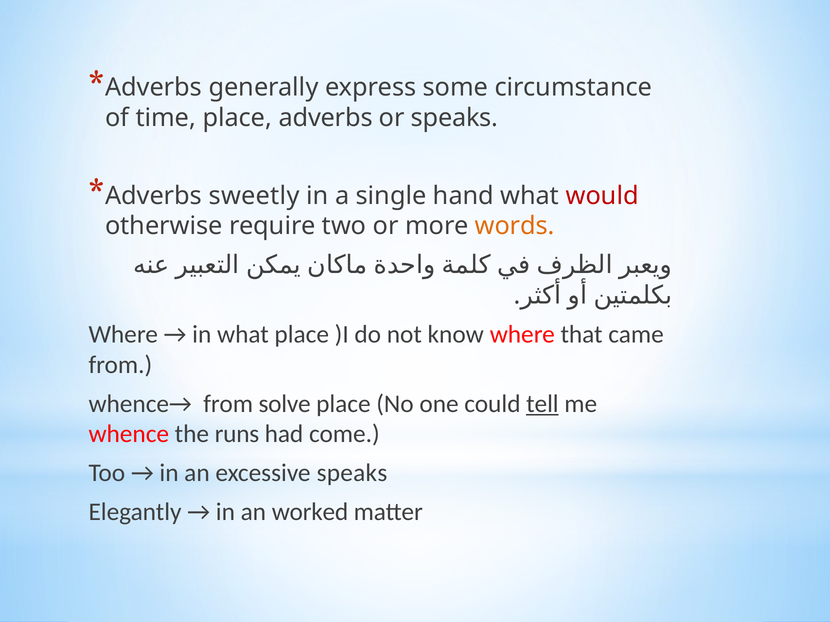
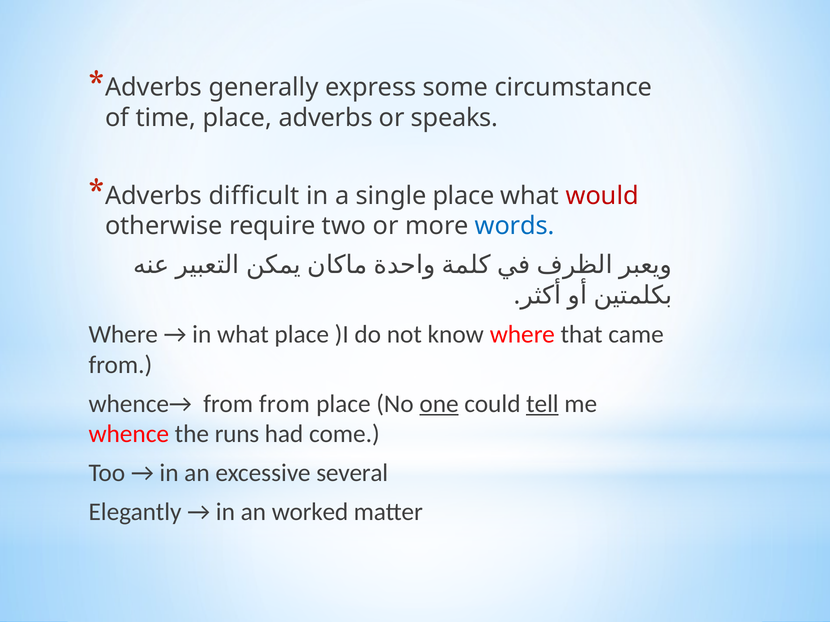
sweetly: sweetly -> difficult
single hand: hand -> place
words colour: orange -> blue
from solve: solve -> from
one underline: none -> present
excessive speaks: speaks -> several
